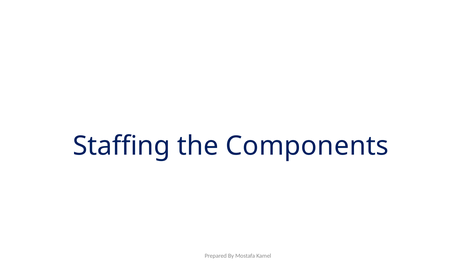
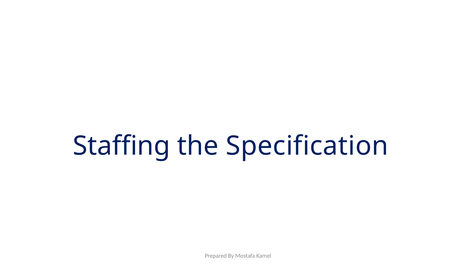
Components: Components -> Specification
